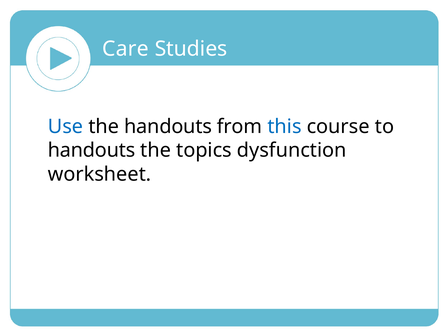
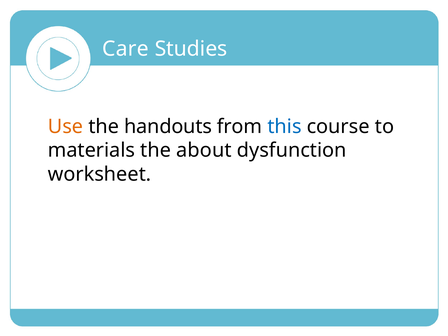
Use colour: blue -> orange
handouts at (92, 150): handouts -> materials
topics: topics -> about
